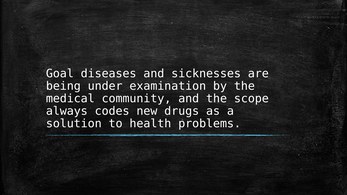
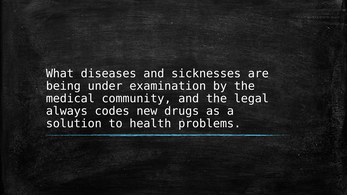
Goal: Goal -> What
scope: scope -> legal
